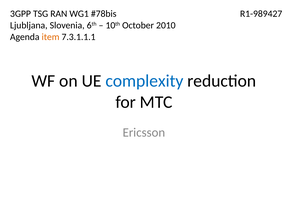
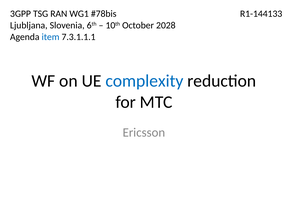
R1-989427: R1-989427 -> R1-144133
2010: 2010 -> 2028
item colour: orange -> blue
